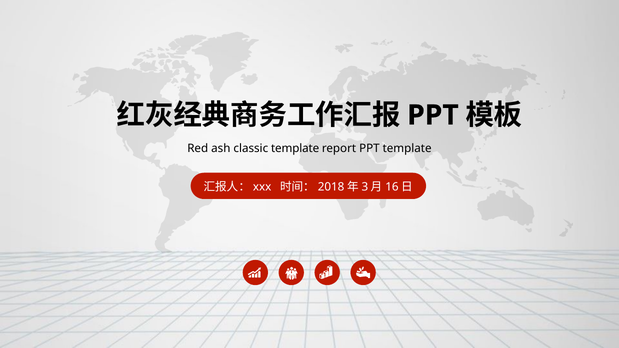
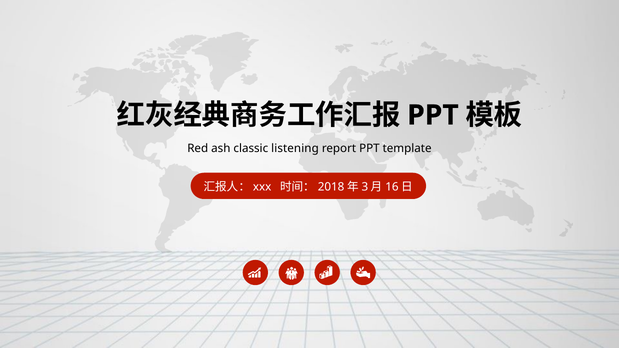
classic template: template -> listening
